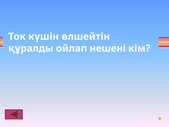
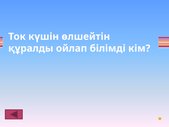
нешені: нешені -> білімді
